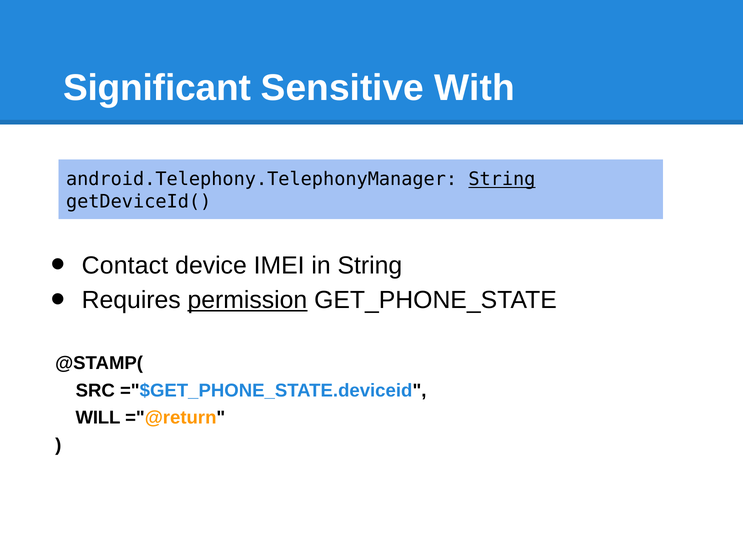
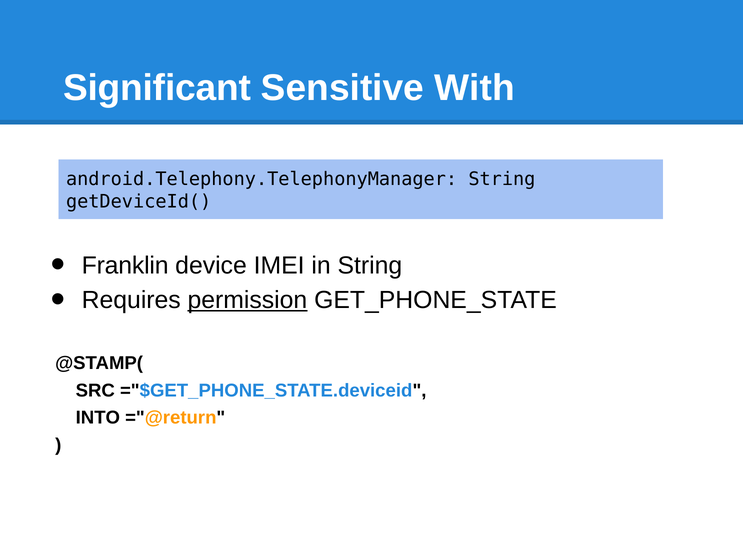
String at (502, 179) underline: present -> none
Contact: Contact -> Franklin
WILL: WILL -> INTO
